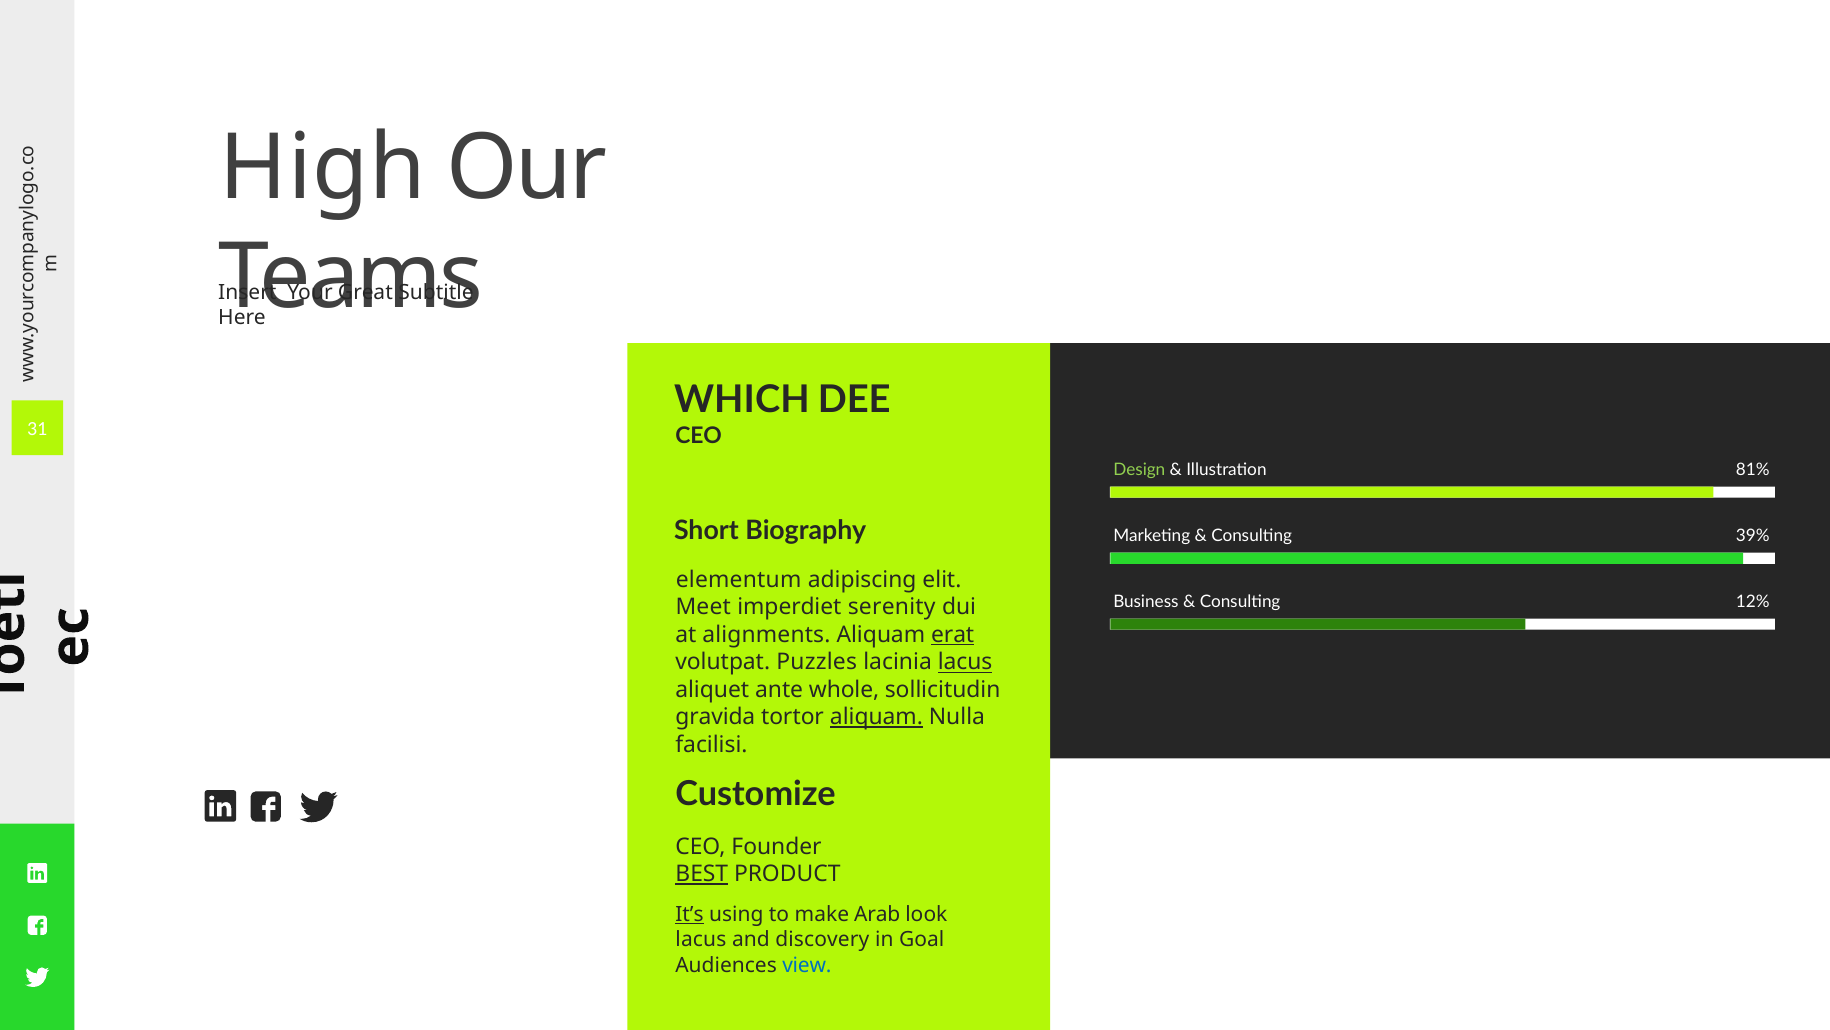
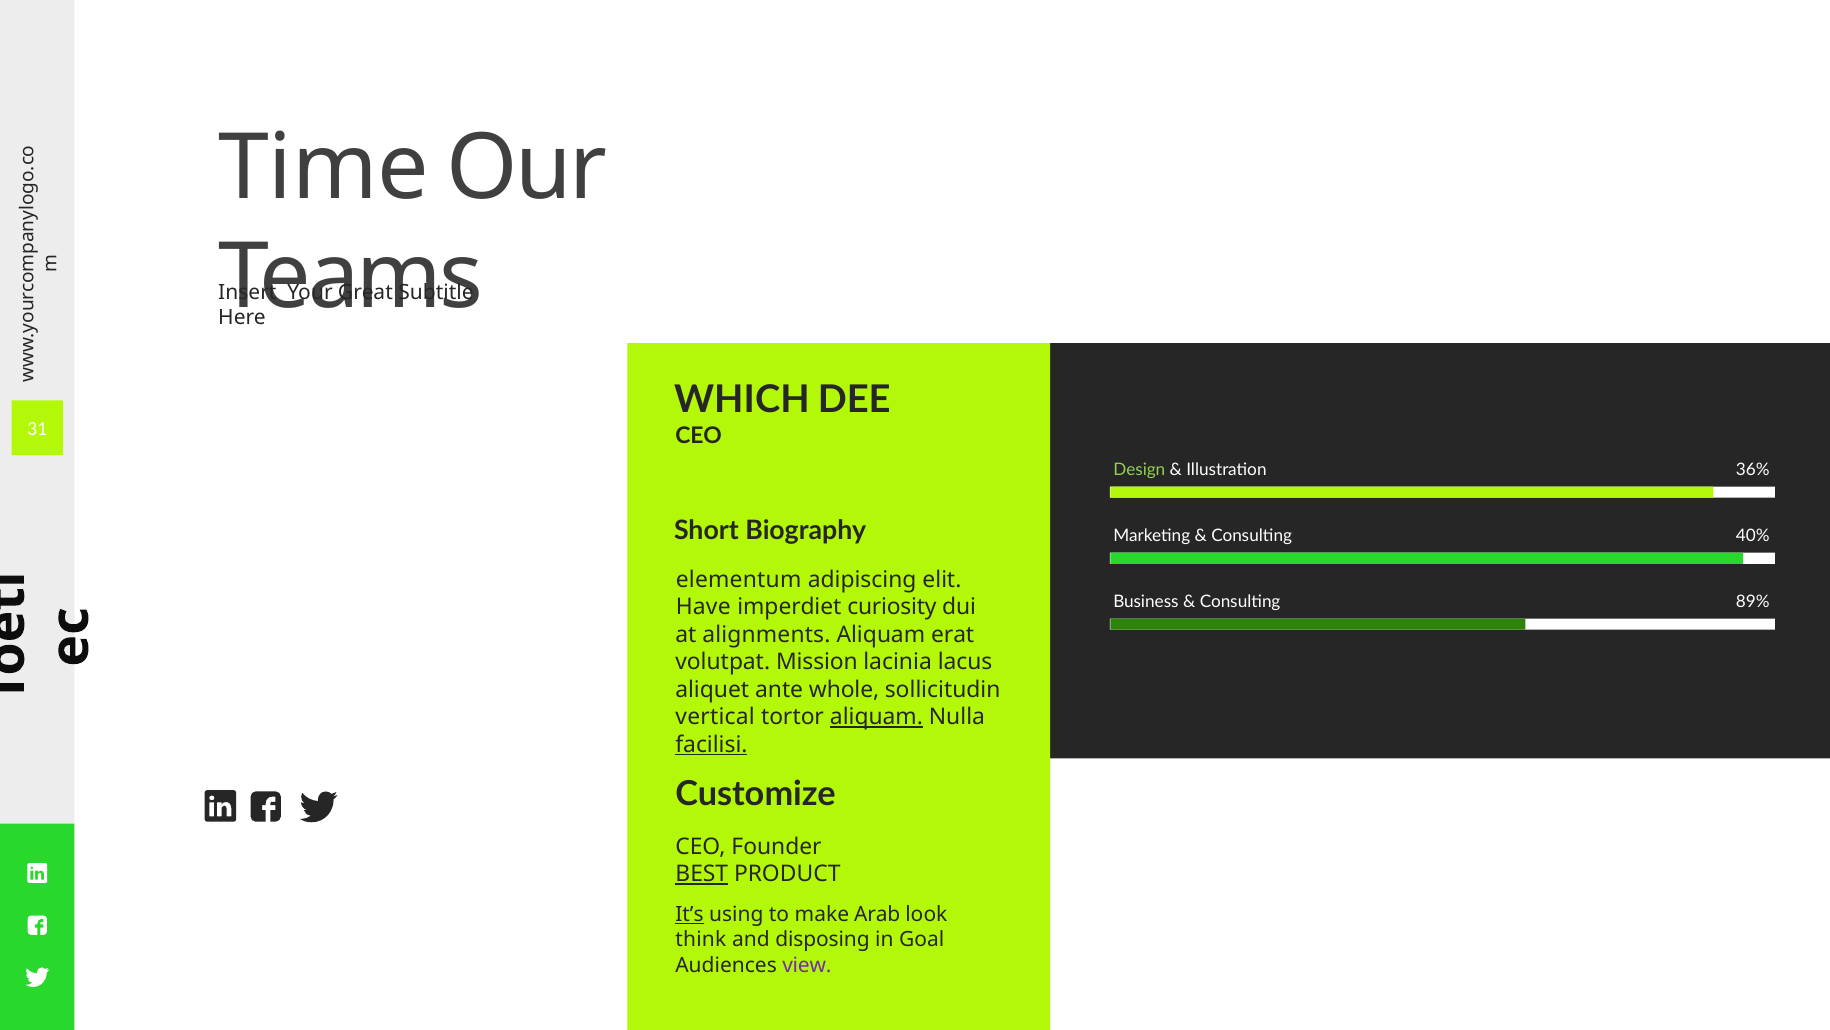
High: High -> Time
81%: 81% -> 36%
39%: 39% -> 40%
12%: 12% -> 89%
Meet: Meet -> Have
serenity: serenity -> curiosity
erat underline: present -> none
Puzzles: Puzzles -> Mission
lacus at (965, 662) underline: present -> none
gravida: gravida -> vertical
facilisi underline: none -> present
lacus at (701, 939): lacus -> think
discovery: discovery -> disposing
view colour: blue -> purple
